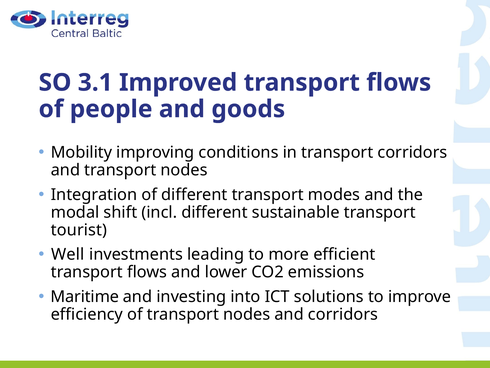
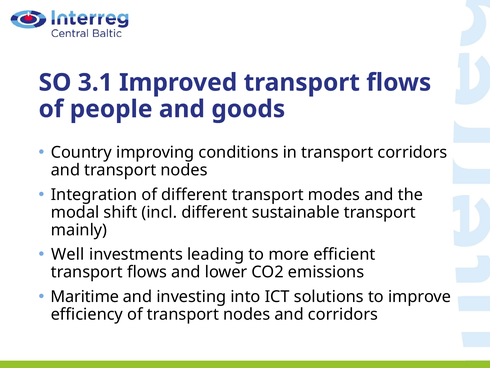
Mobility: Mobility -> Country
tourist: tourist -> mainly
